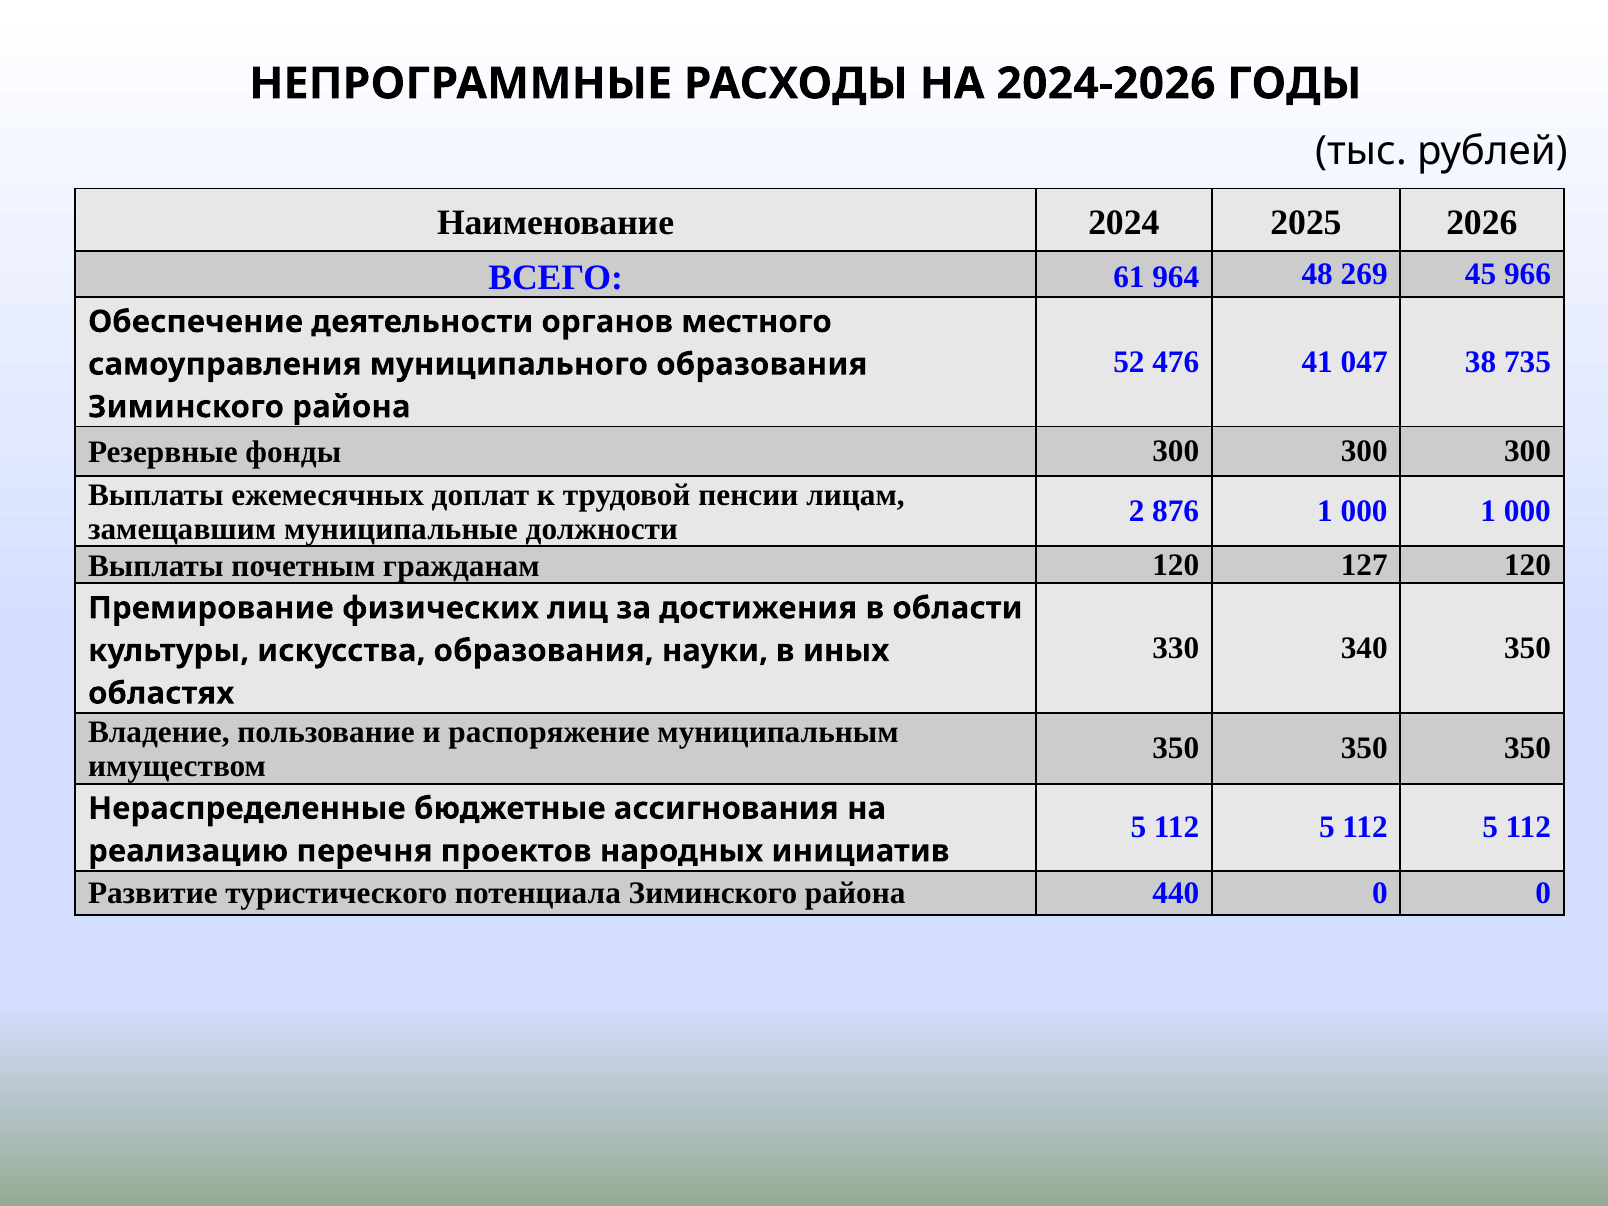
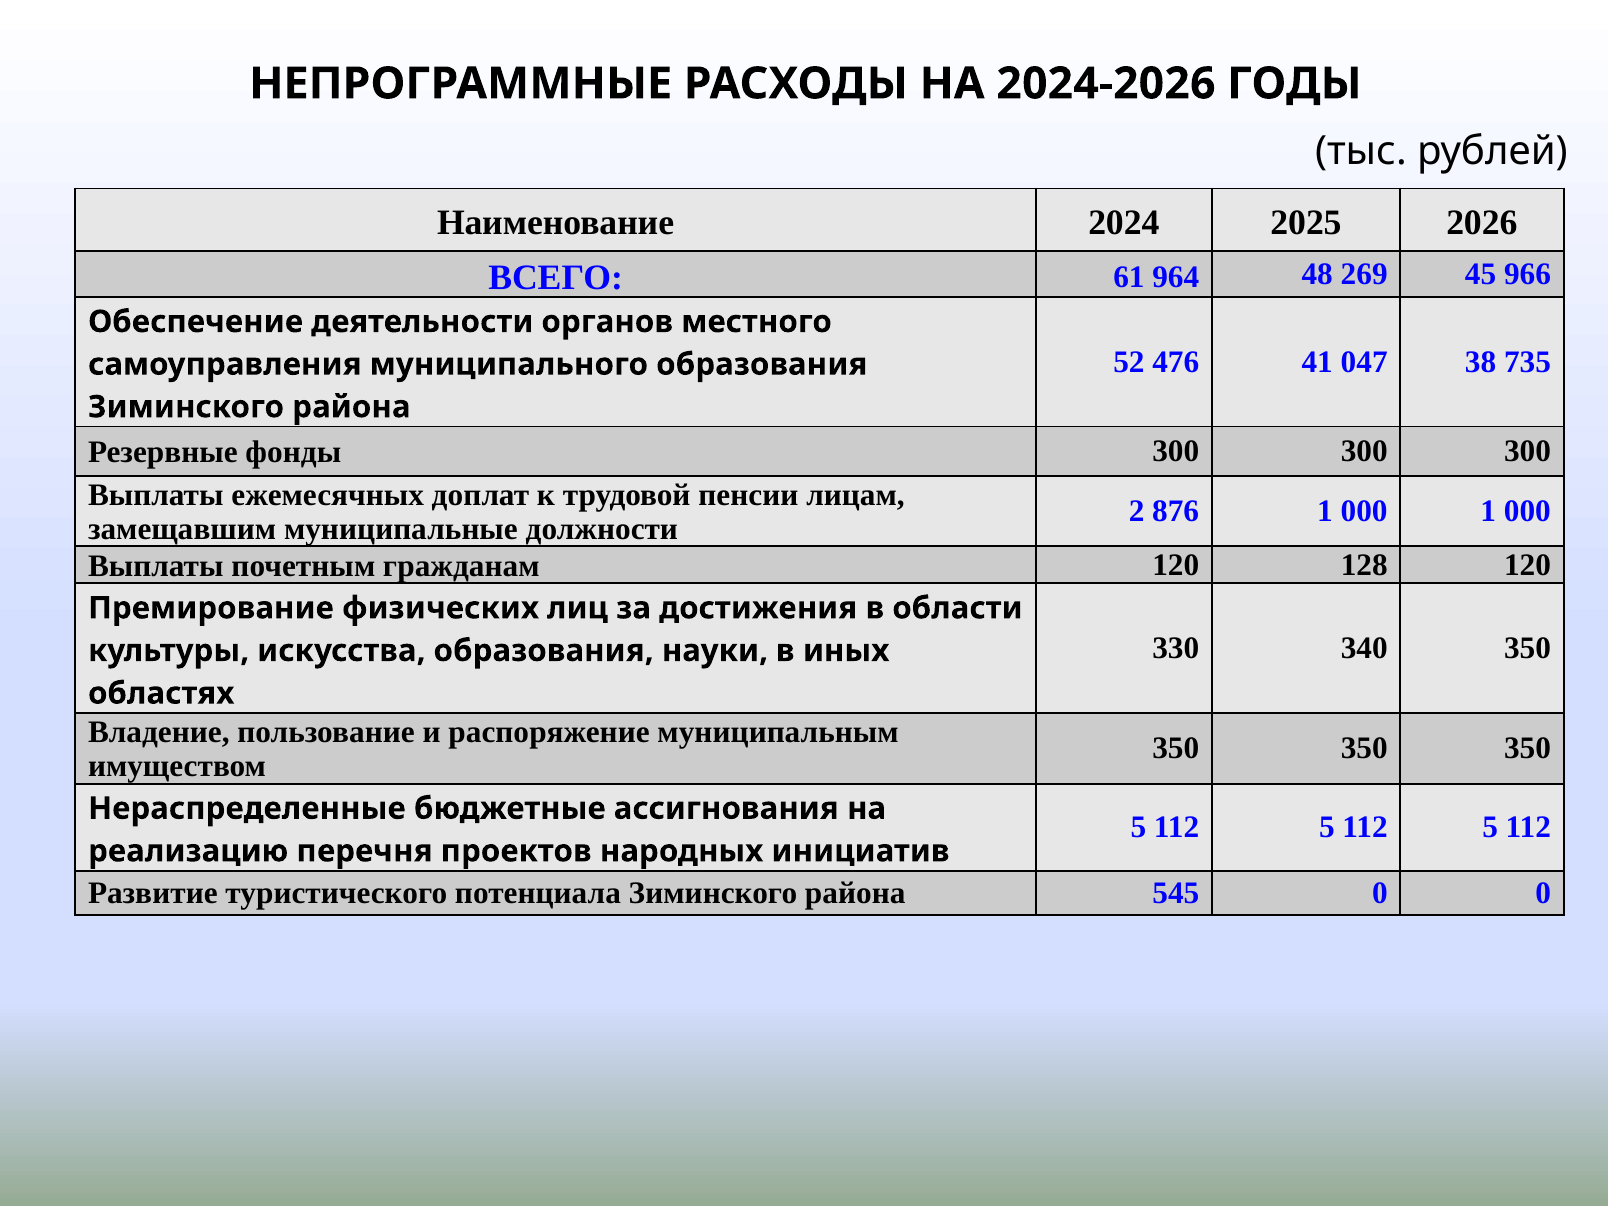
127: 127 -> 128
440: 440 -> 545
